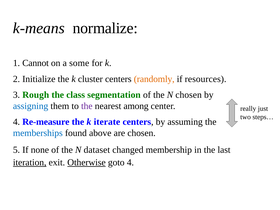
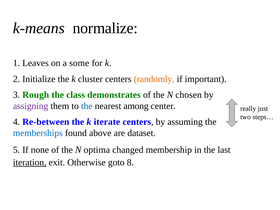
Cannot: Cannot -> Leaves
resources: resources -> important
segmentation: segmentation -> demonstrates
assigning colour: blue -> purple
the at (87, 106) colour: purple -> blue
Re-measure: Re-measure -> Re-between
are chosen: chosen -> dataset
dataset: dataset -> optima
Otherwise underline: present -> none
goto 4: 4 -> 8
